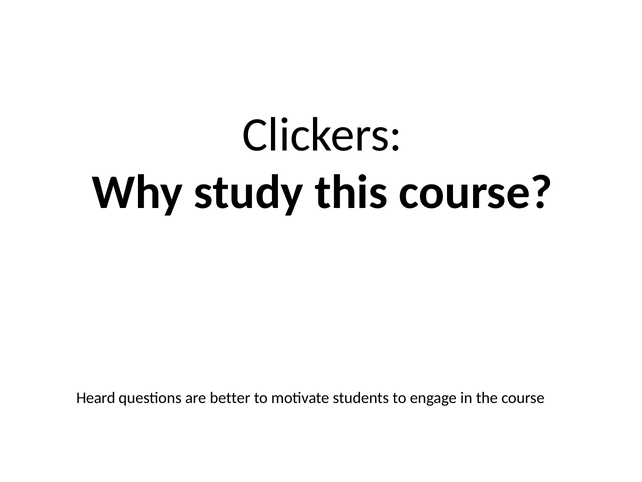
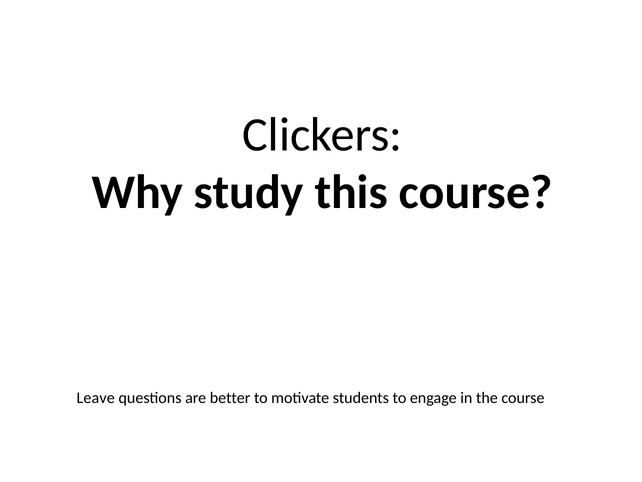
Heard: Heard -> Leave
